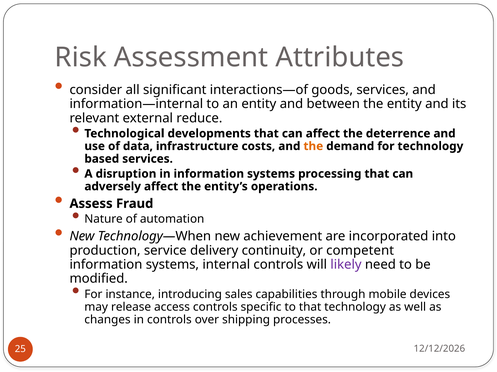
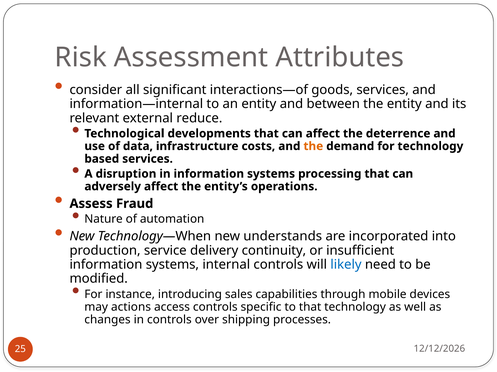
achievement: achievement -> understands
competent: competent -> insufficient
likely colour: purple -> blue
release: release -> actions
